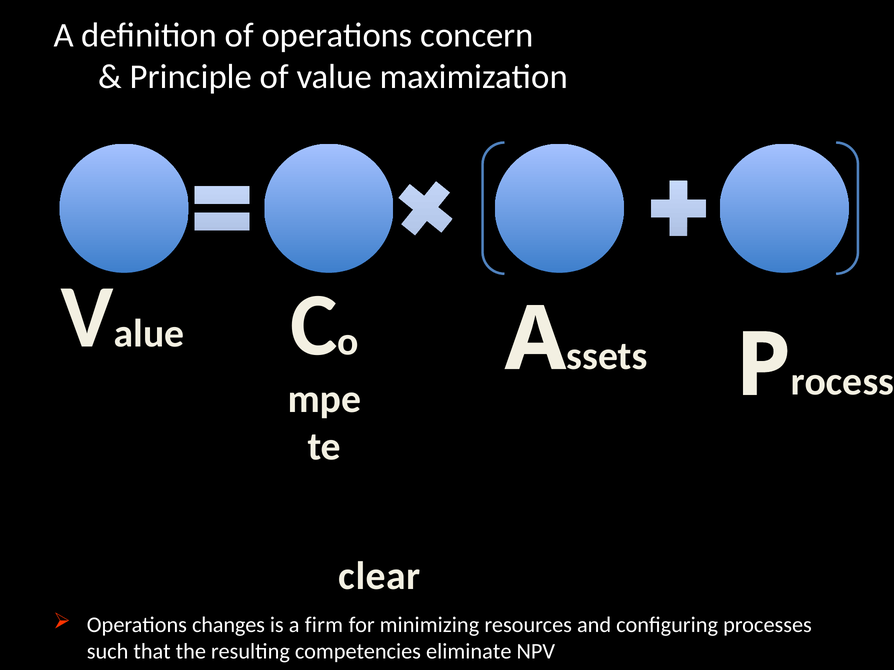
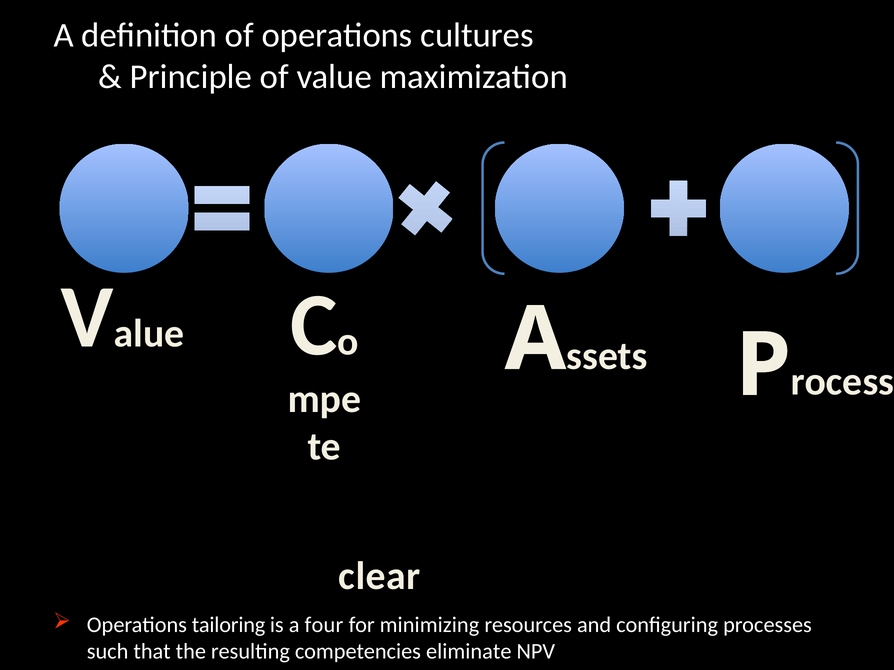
concern: concern -> cultures
changes: changes -> tailoring
firm: firm -> four
